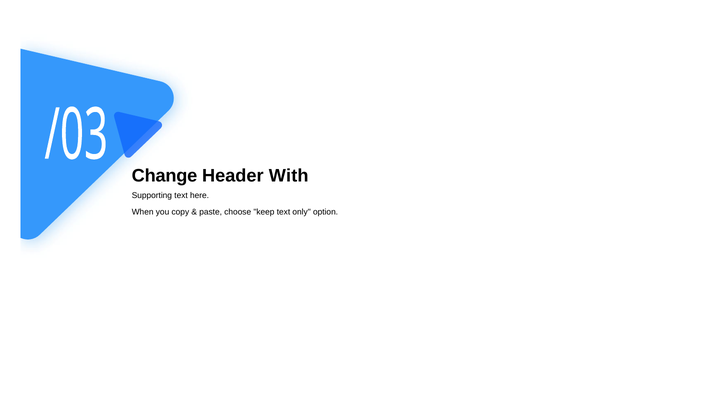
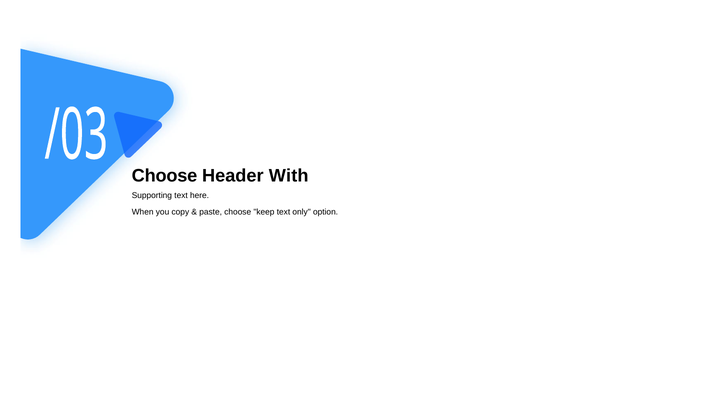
Change at (165, 176): Change -> Choose
